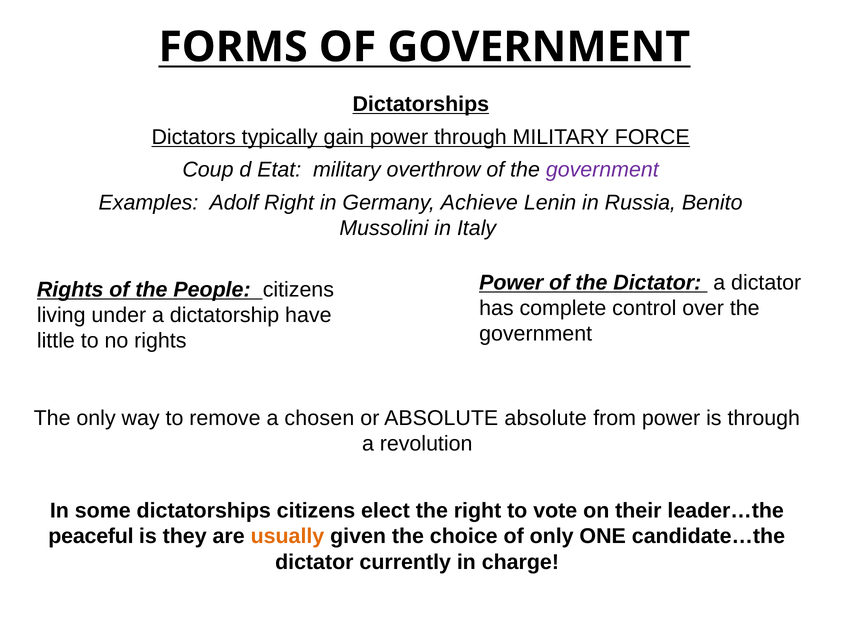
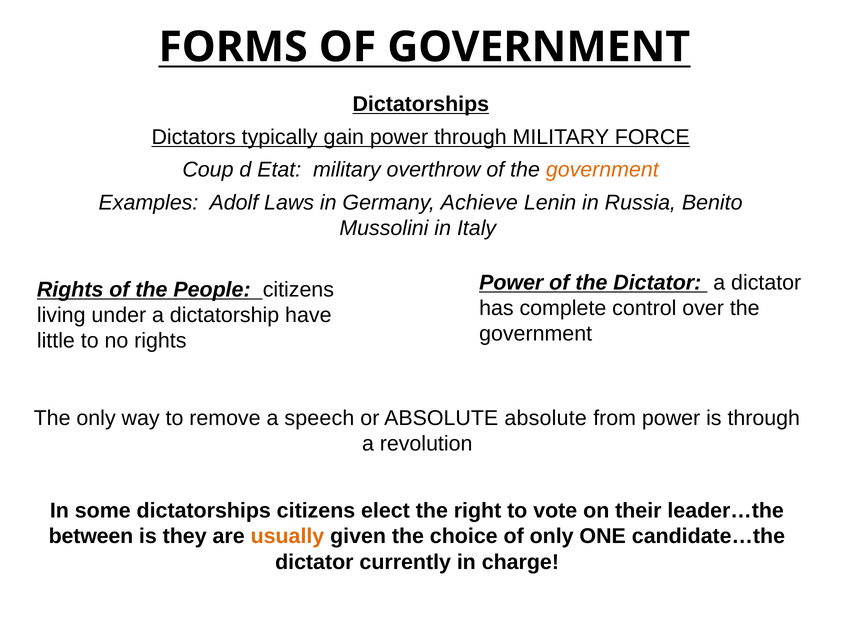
government at (602, 170) colour: purple -> orange
Adolf Right: Right -> Laws
chosen: chosen -> speech
peaceful: peaceful -> between
